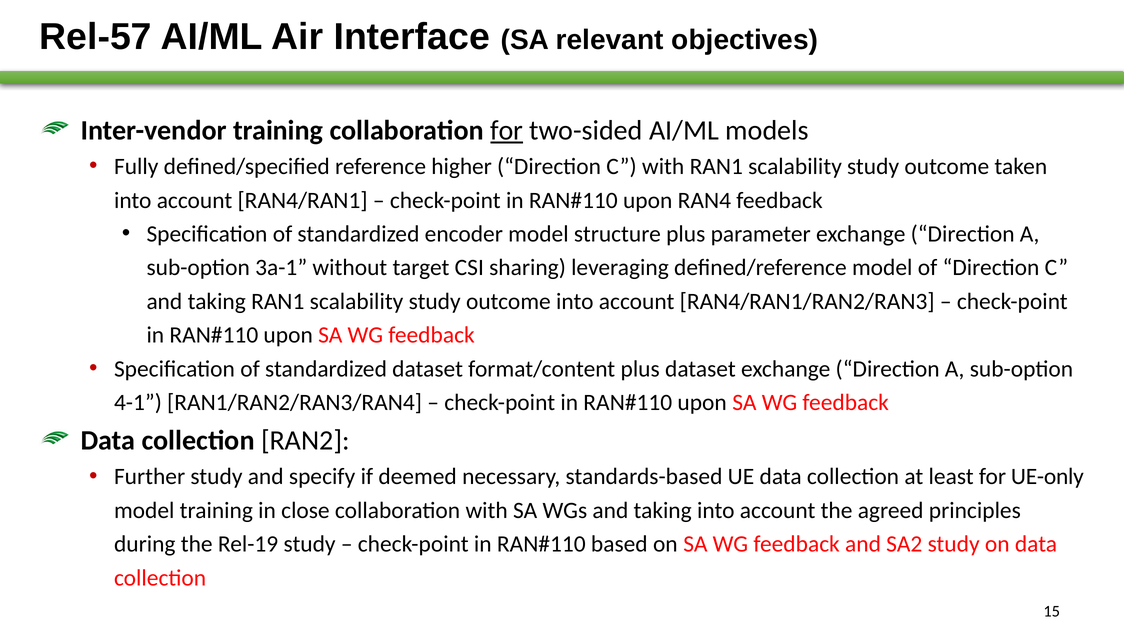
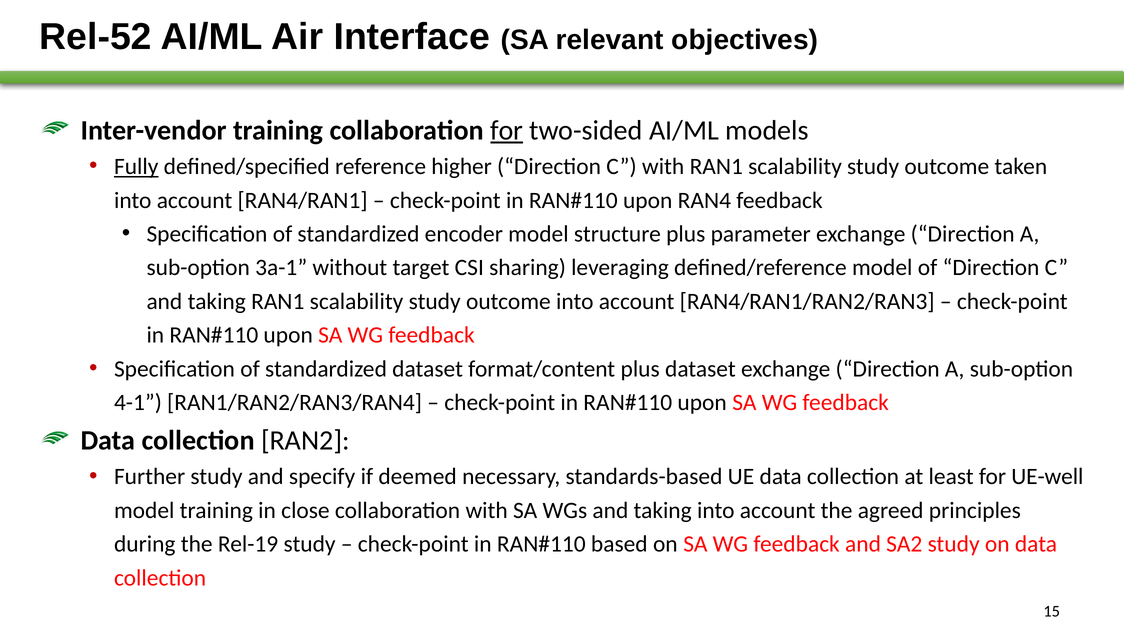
Rel-57: Rel-57 -> Rel-52
Fully underline: none -> present
UE-only: UE-only -> UE-well
